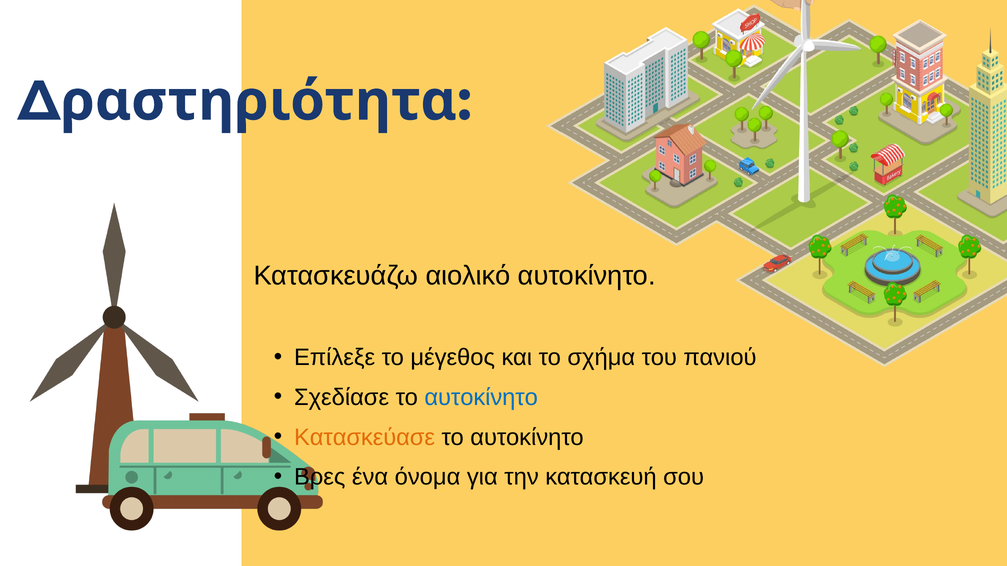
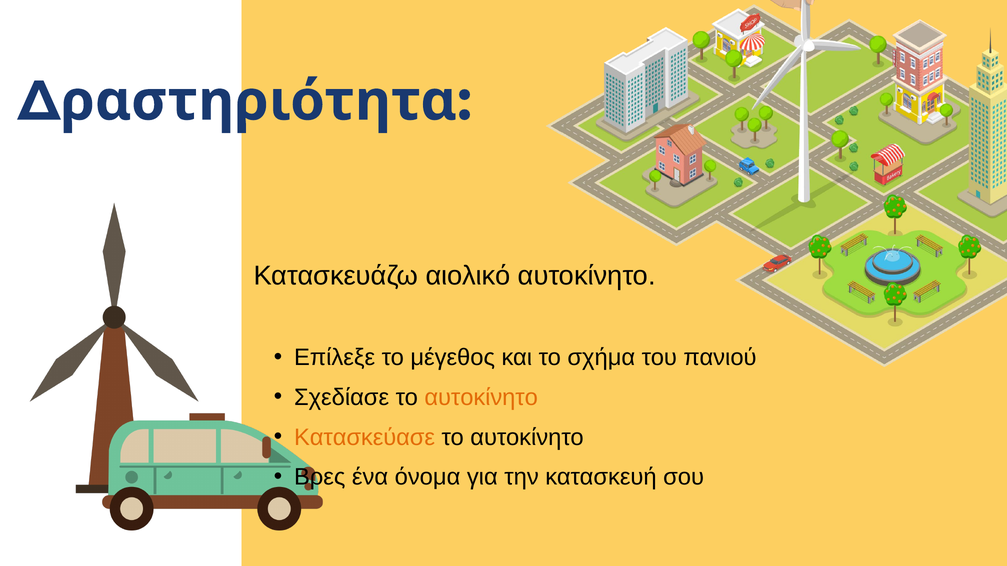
αυτοκίνητο at (481, 398) colour: blue -> orange
